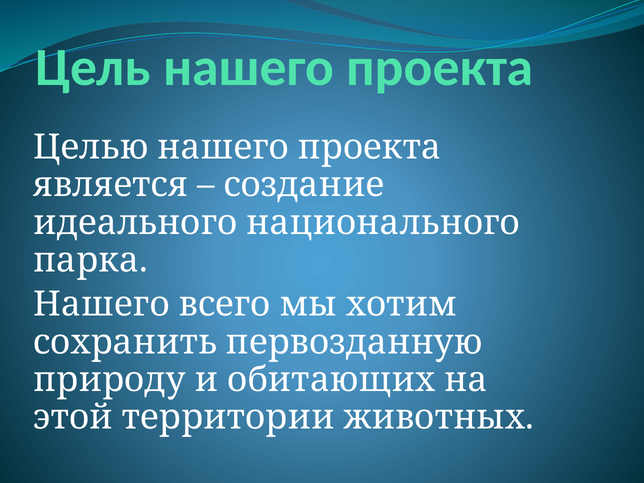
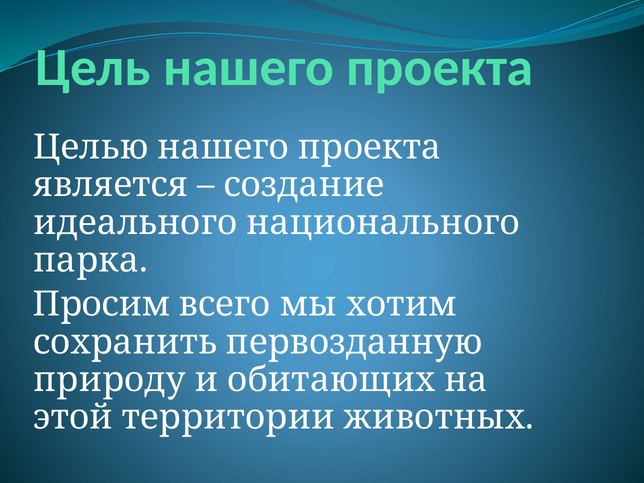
Нашего at (102, 304): Нашего -> Просим
